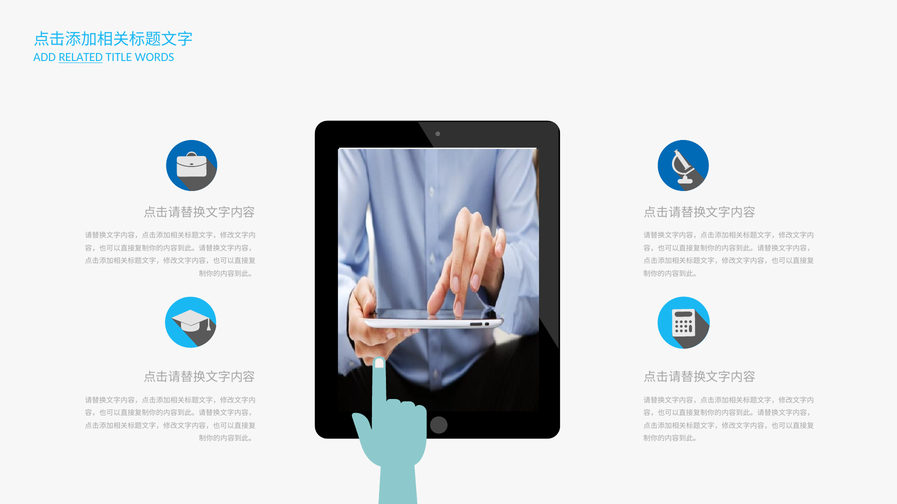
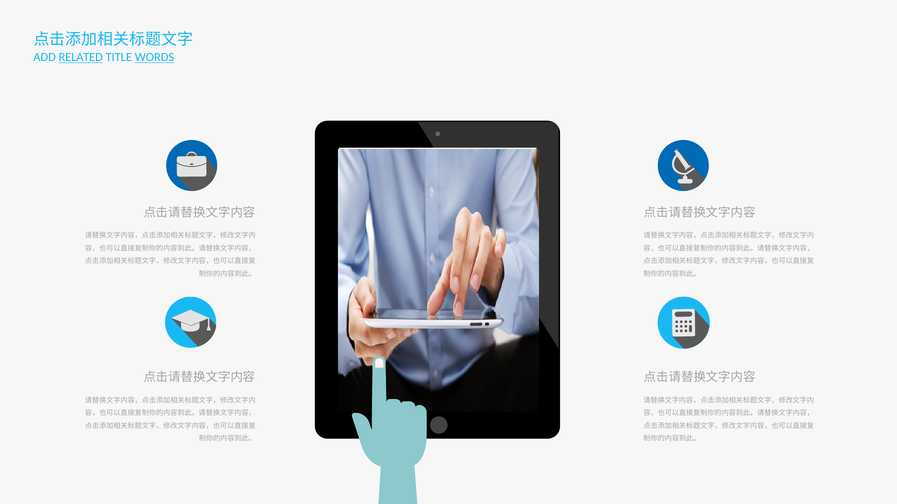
WORDS underline: none -> present
